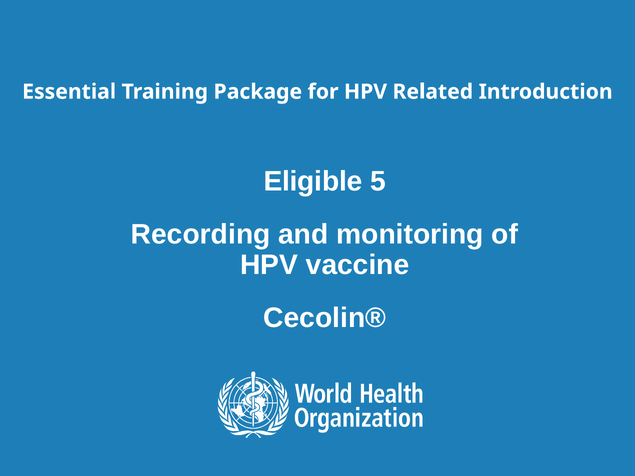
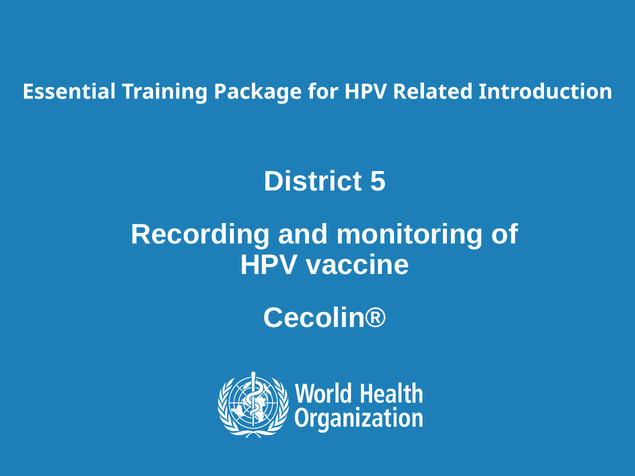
Eligible: Eligible -> District
